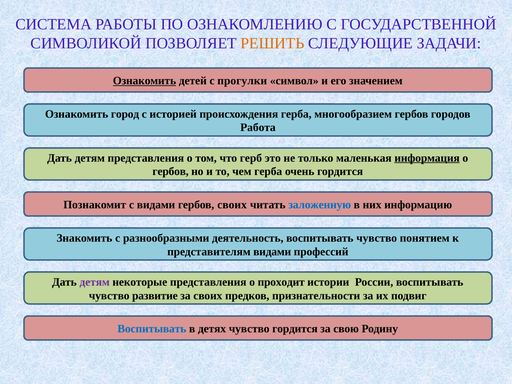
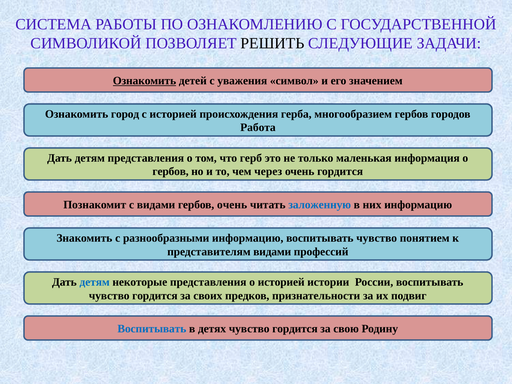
РЕШИТЬ colour: orange -> black
прогулки: прогулки -> уважения
информация underline: present -> none
чем герба: герба -> через
гербов своих: своих -> очень
разнообразными деятельность: деятельность -> информацию
детям at (95, 282) colour: purple -> blue
о проходит: проходит -> историей
развитие at (155, 296): развитие -> гордится
